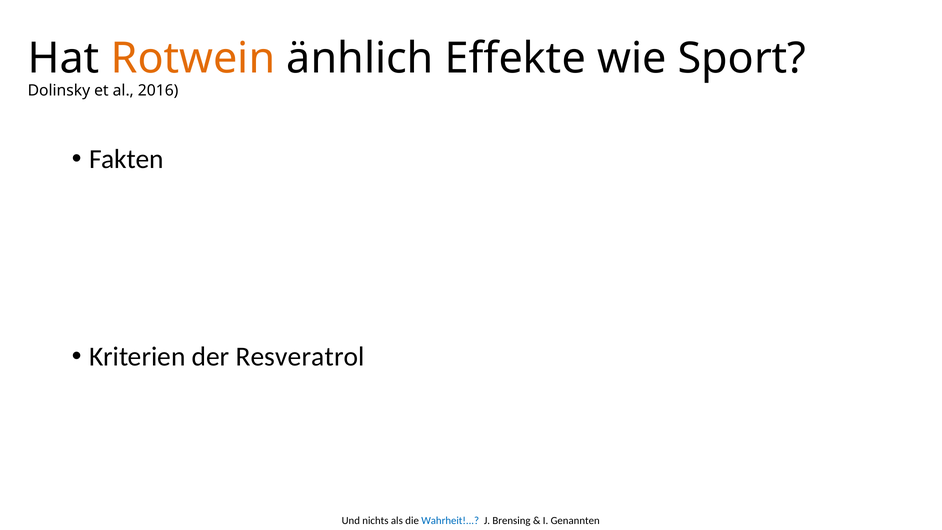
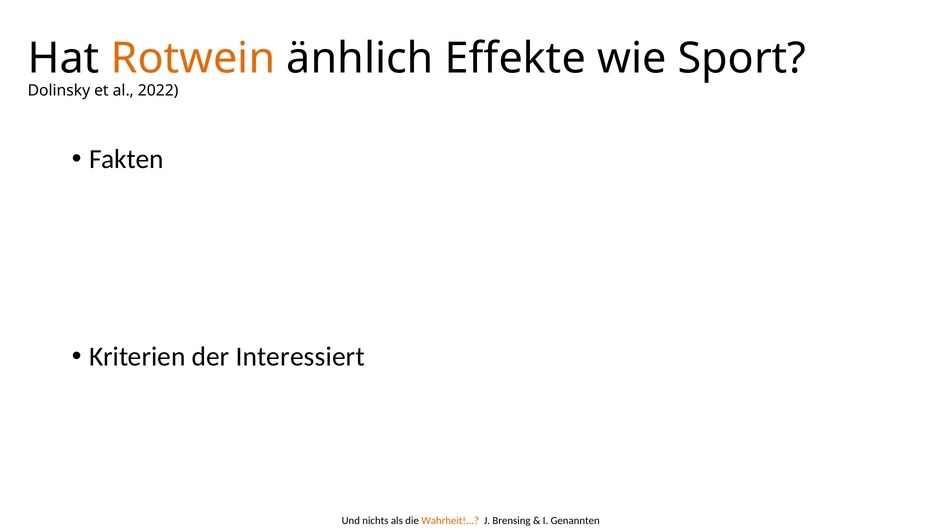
2016: 2016 -> 2022
Resveratrol: Resveratrol -> Interessiert
Wahrheit colour: blue -> orange
